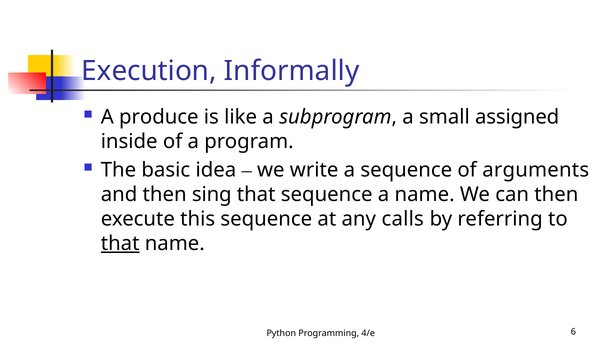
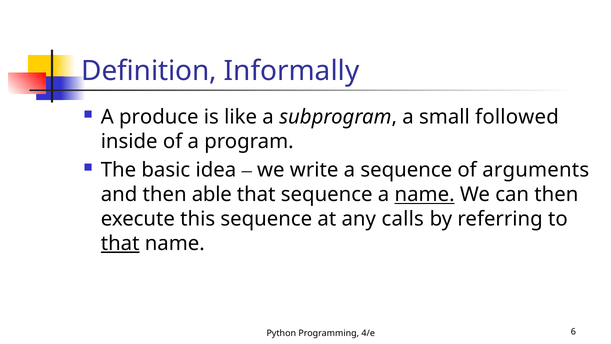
Execution: Execution -> Definition
assigned: assigned -> followed
sing: sing -> able
name at (425, 194) underline: none -> present
